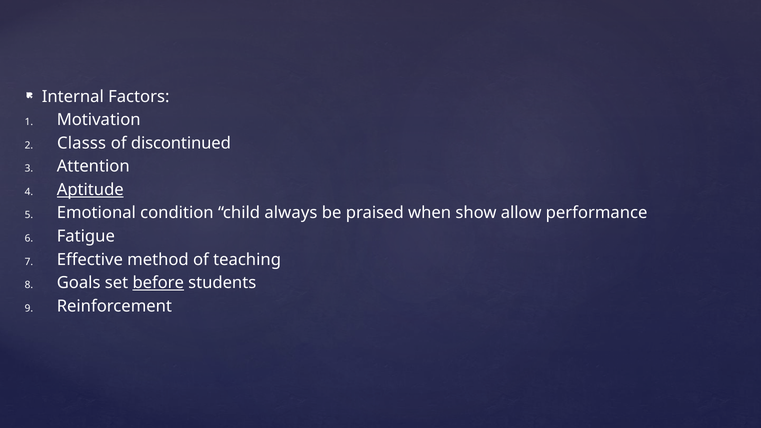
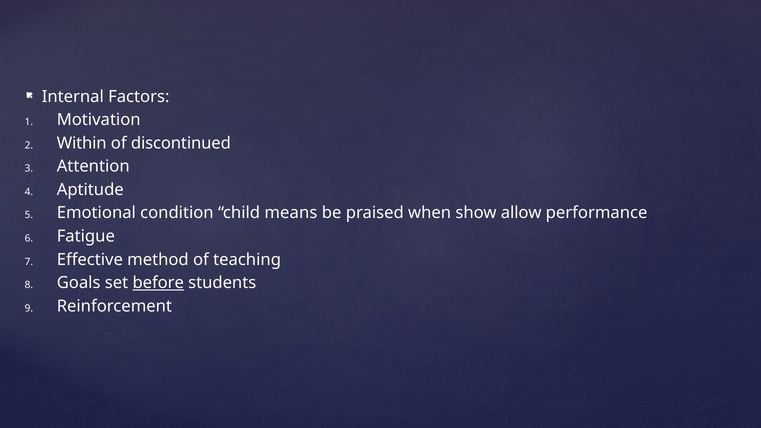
Classs: Classs -> Within
Aptitude underline: present -> none
always: always -> means
